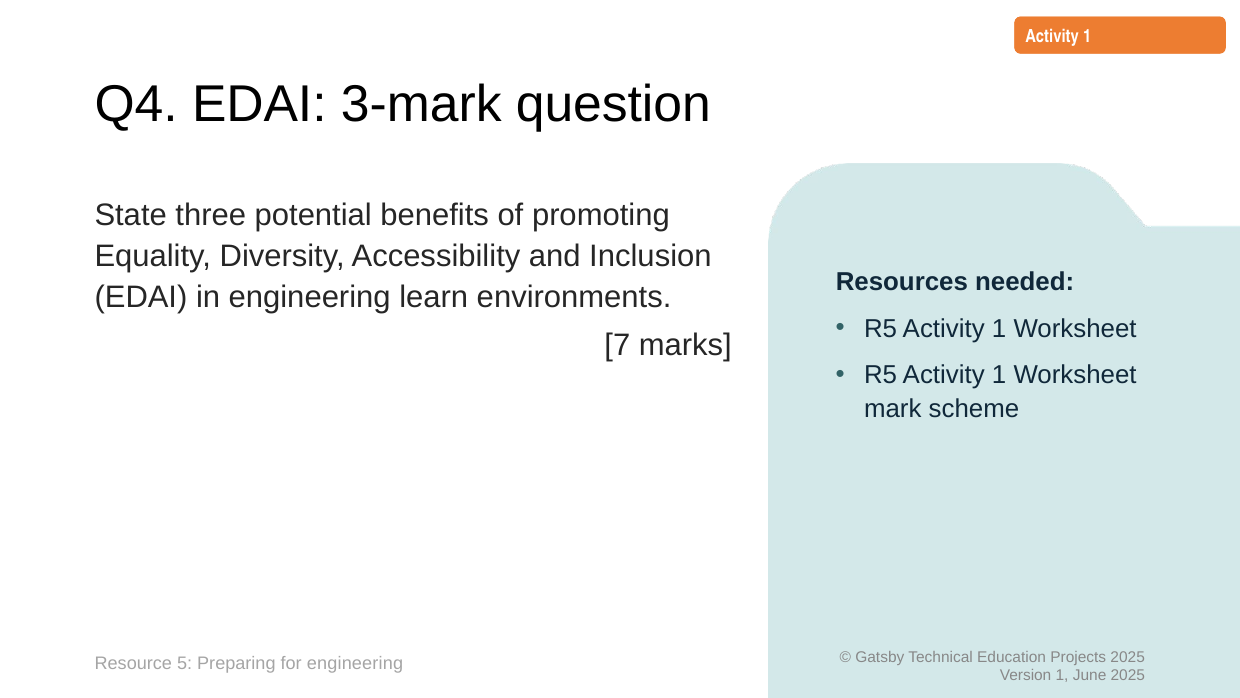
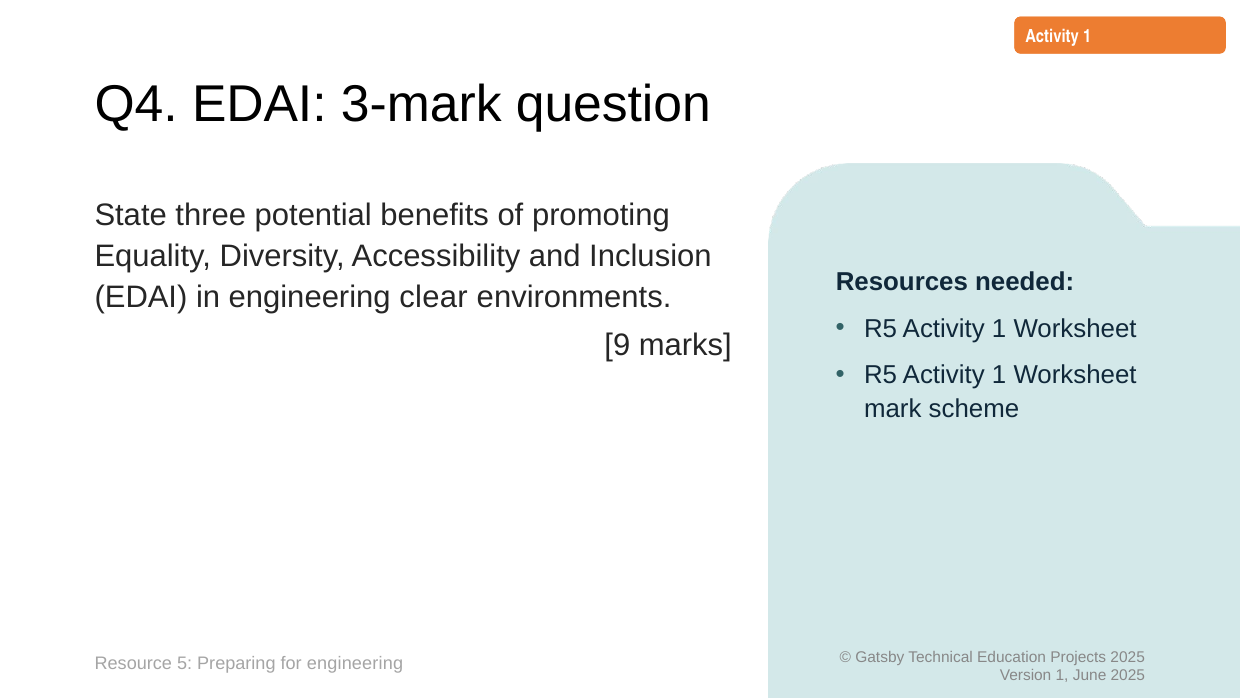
learn: learn -> clear
7: 7 -> 9
